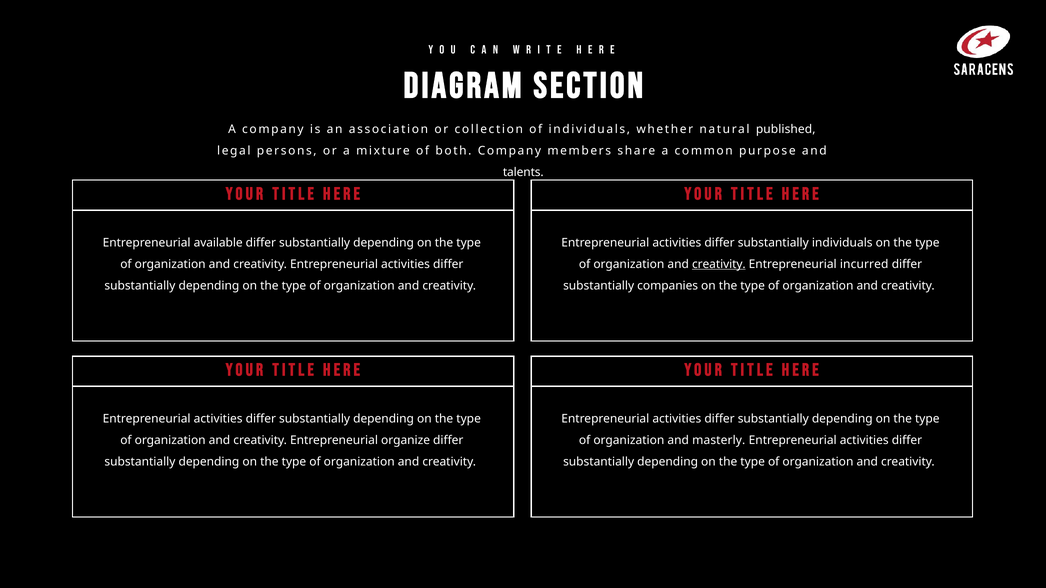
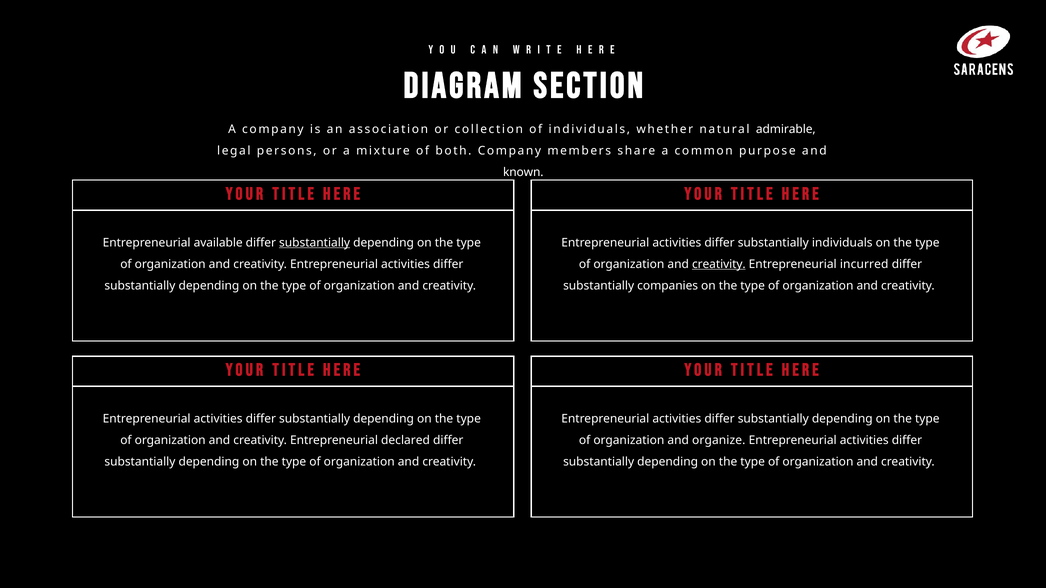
published: published -> admirable
talents: talents -> known
substantially at (315, 243) underline: none -> present
organize: organize -> declared
masterly: masterly -> organize
